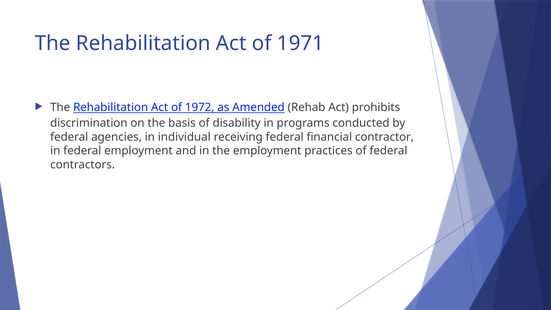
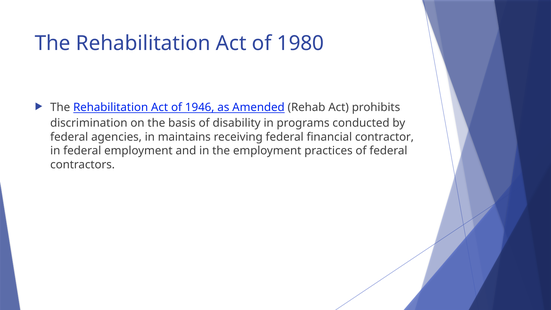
1971: 1971 -> 1980
1972: 1972 -> 1946
individual: individual -> maintains
